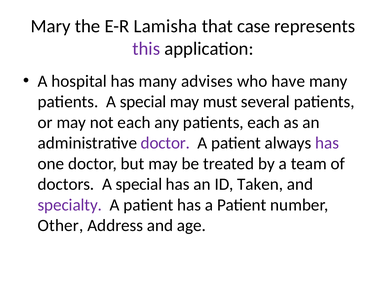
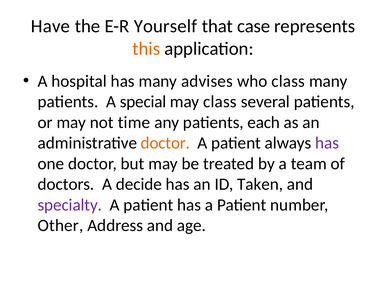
Mary: Mary -> Have
Lamisha: Lamisha -> Yourself
this colour: purple -> orange
who have: have -> class
may must: must -> class
not each: each -> time
doctor at (165, 143) colour: purple -> orange
doctors A special: special -> decide
